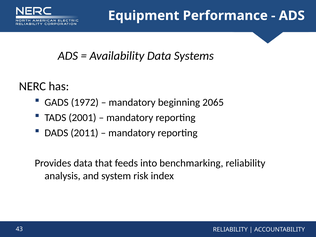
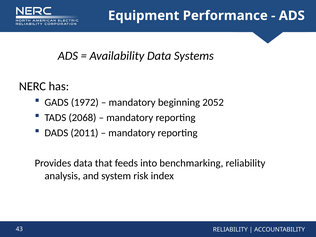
2065: 2065 -> 2052
2001: 2001 -> 2068
